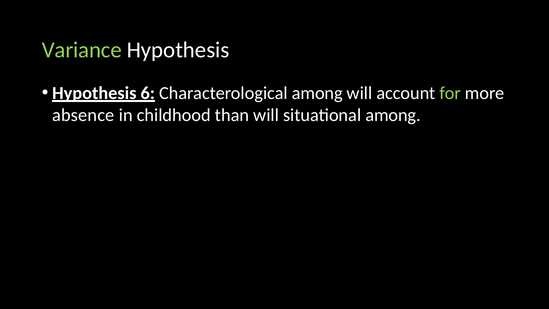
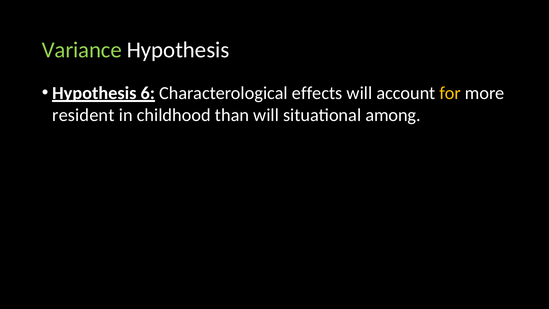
Characterological among: among -> effects
for colour: light green -> yellow
absence: absence -> resident
